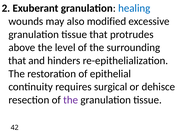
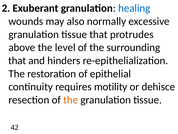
modified: modified -> normally
surgical: surgical -> motility
the at (71, 100) colour: purple -> orange
